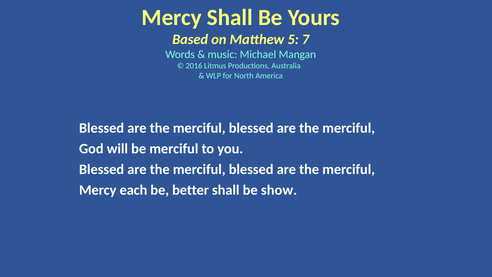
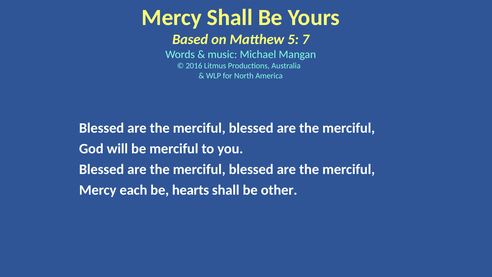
better: better -> hearts
show: show -> other
